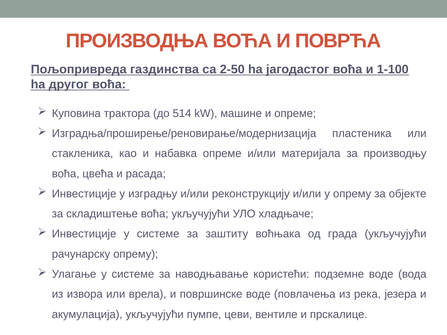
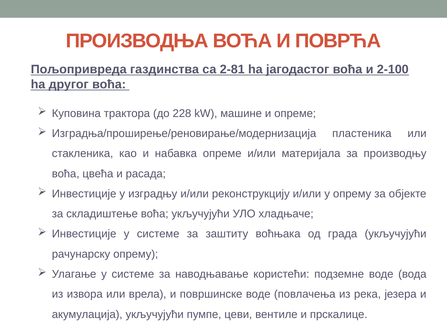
2-50: 2-50 -> 2-81
1-100: 1-100 -> 2-100
514: 514 -> 228
